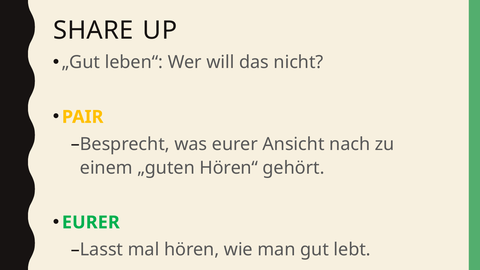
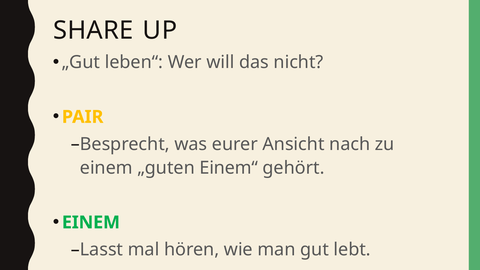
Hören“: Hören“ -> Einem“
EURER at (91, 222): EURER -> EINEM
